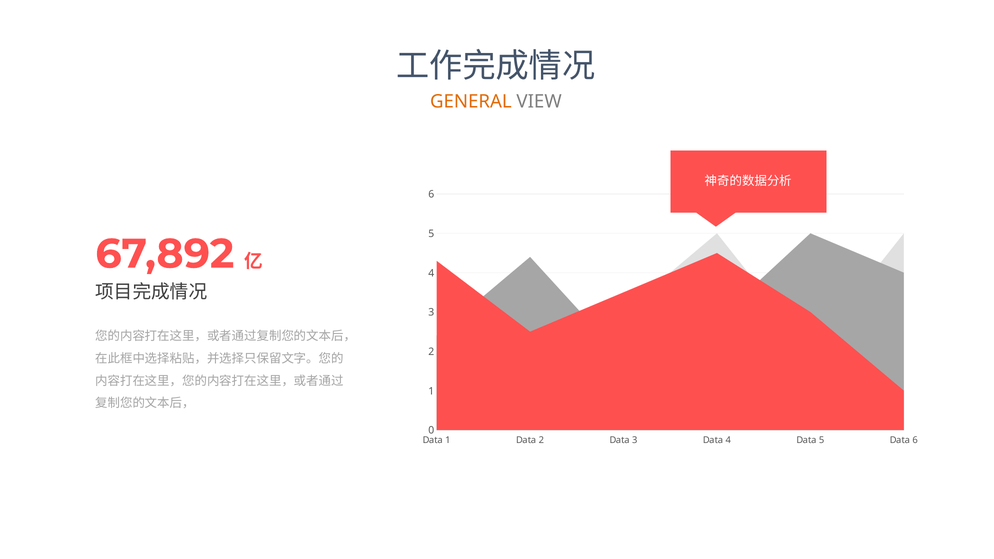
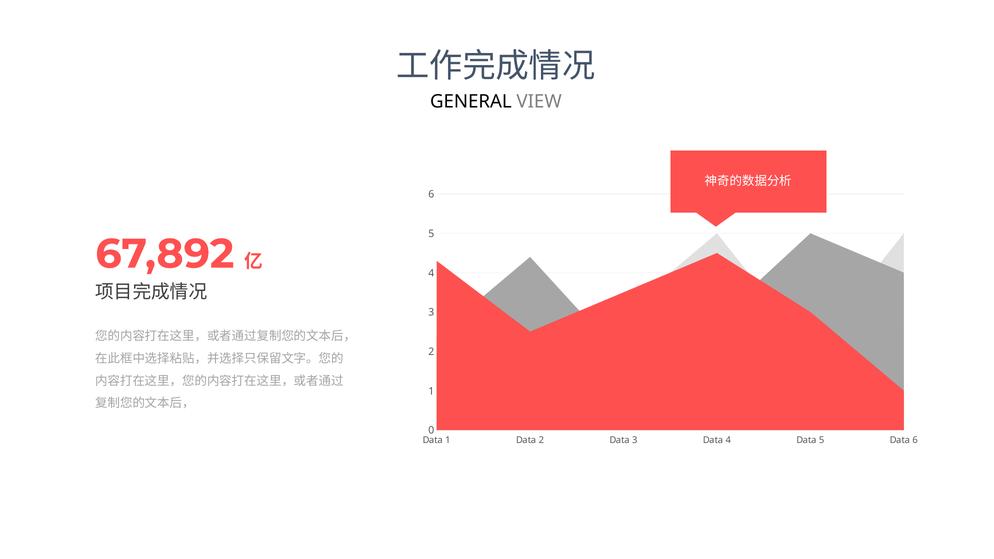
GENERAL colour: orange -> black
